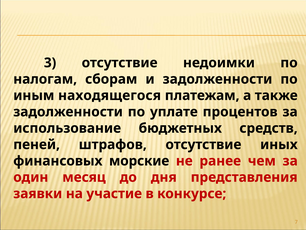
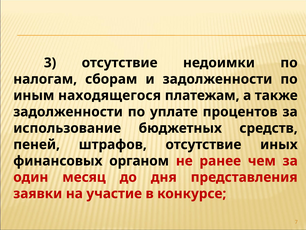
морские: морские -> органом
